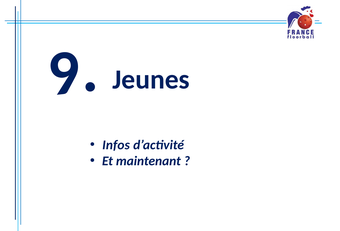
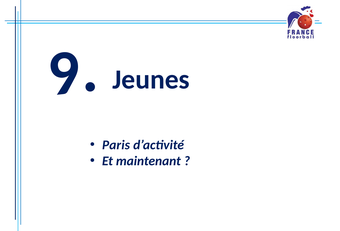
Infos: Infos -> Paris
